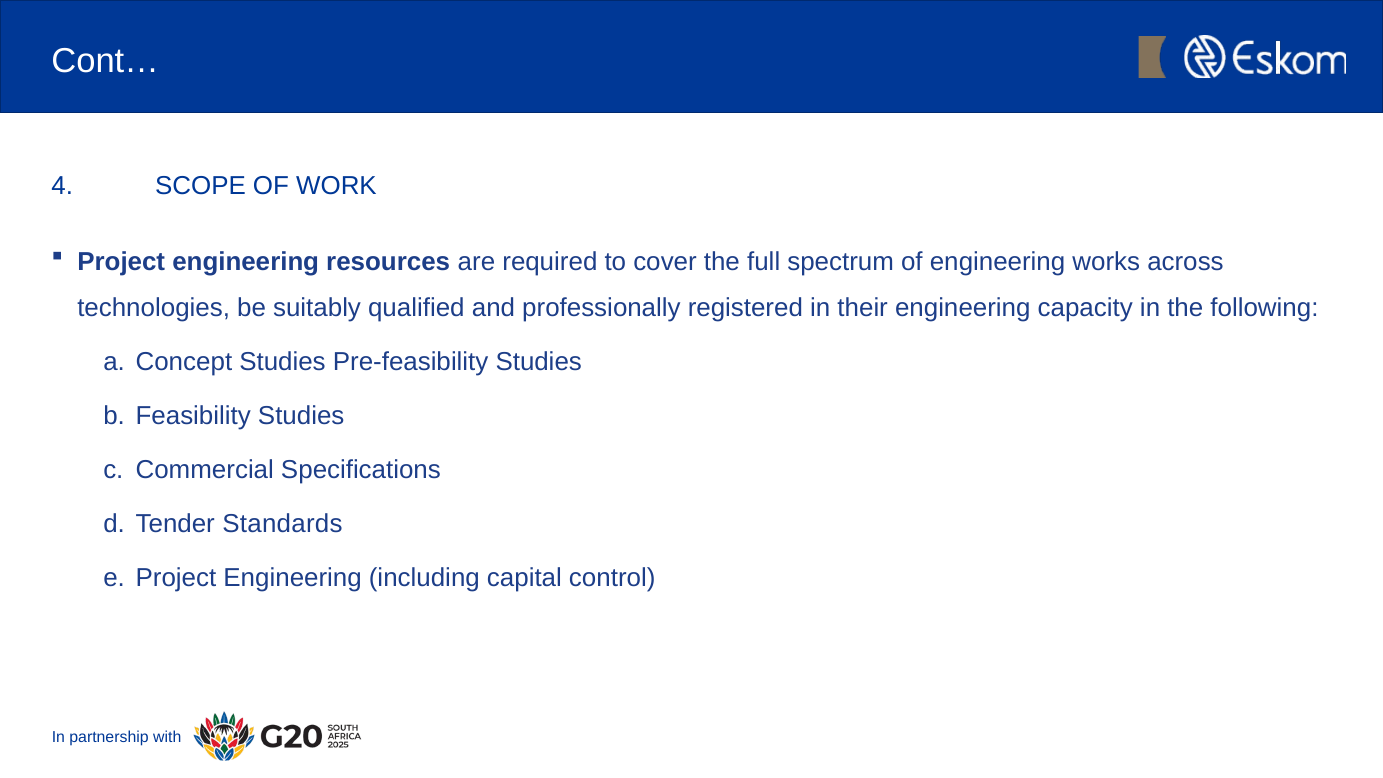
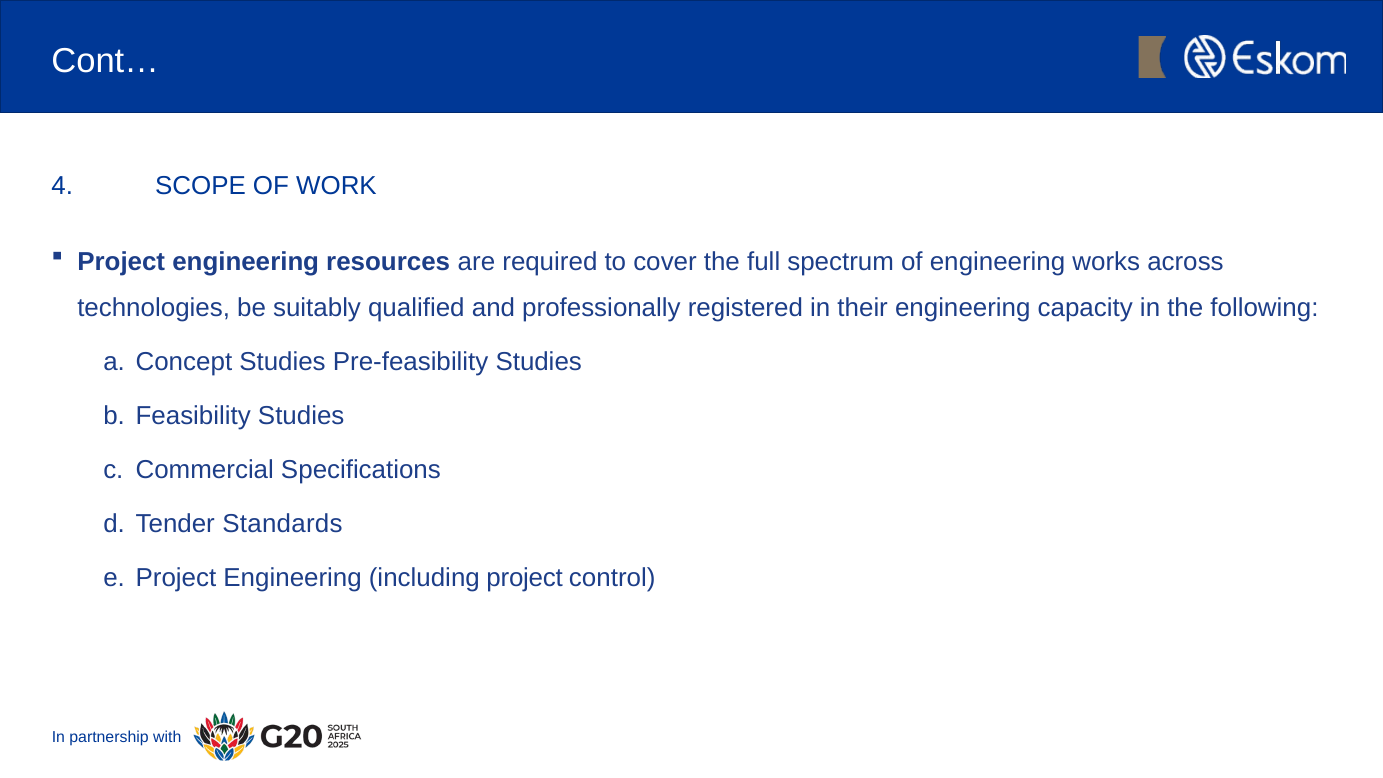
including capital: capital -> project
